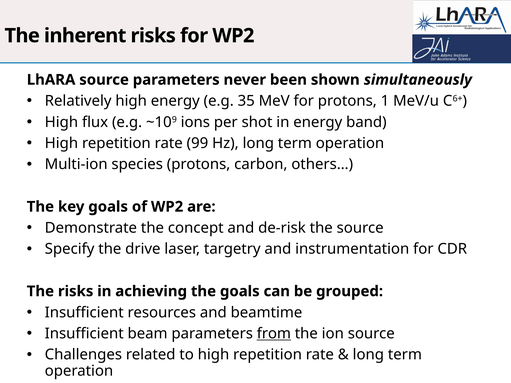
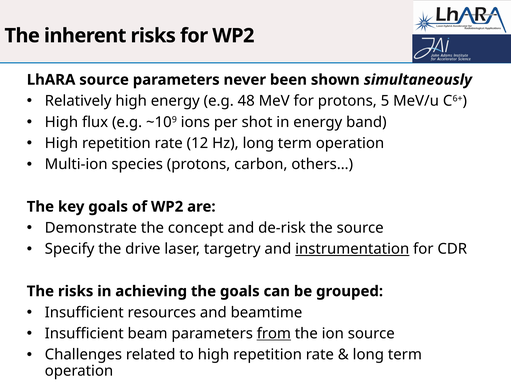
35: 35 -> 48
1: 1 -> 5
99: 99 -> 12
instrumentation underline: none -> present
